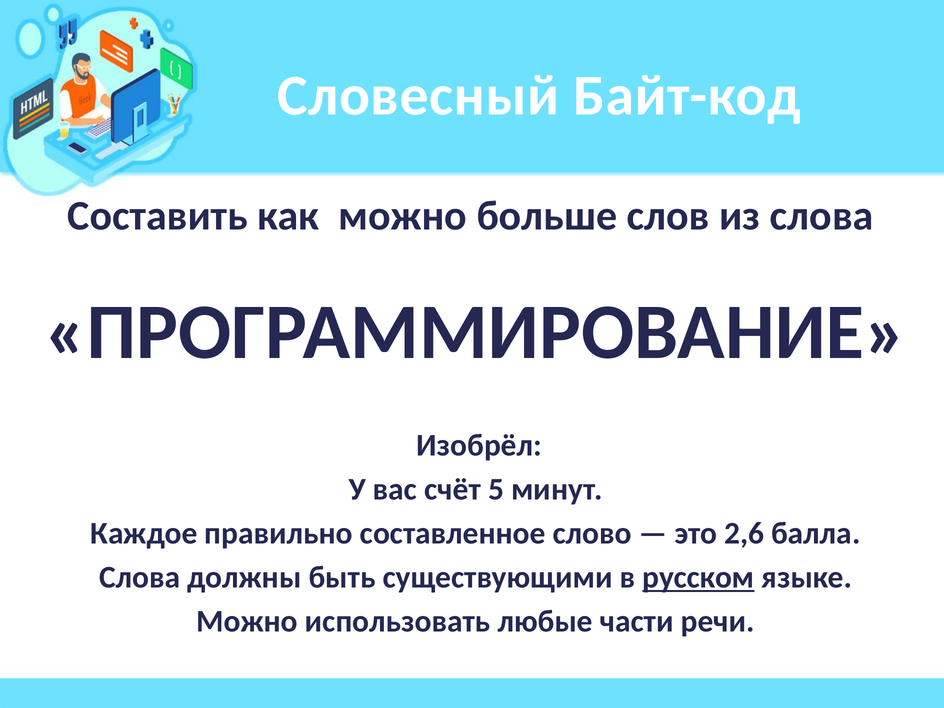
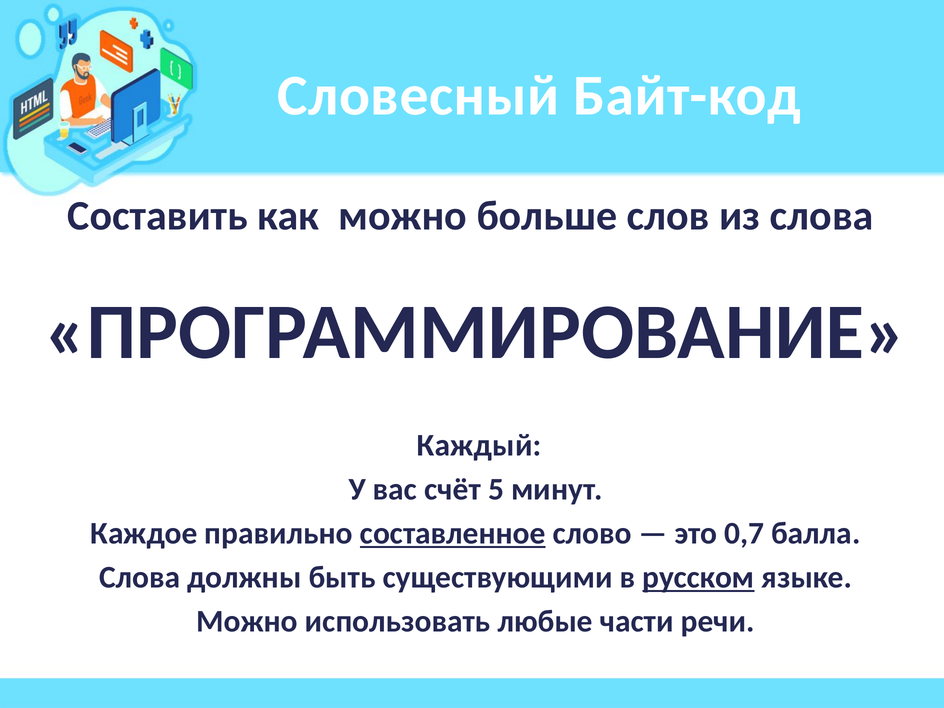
Изобрёл: Изобрёл -> Каждый
составленное underline: none -> present
2,6: 2,6 -> 0,7
